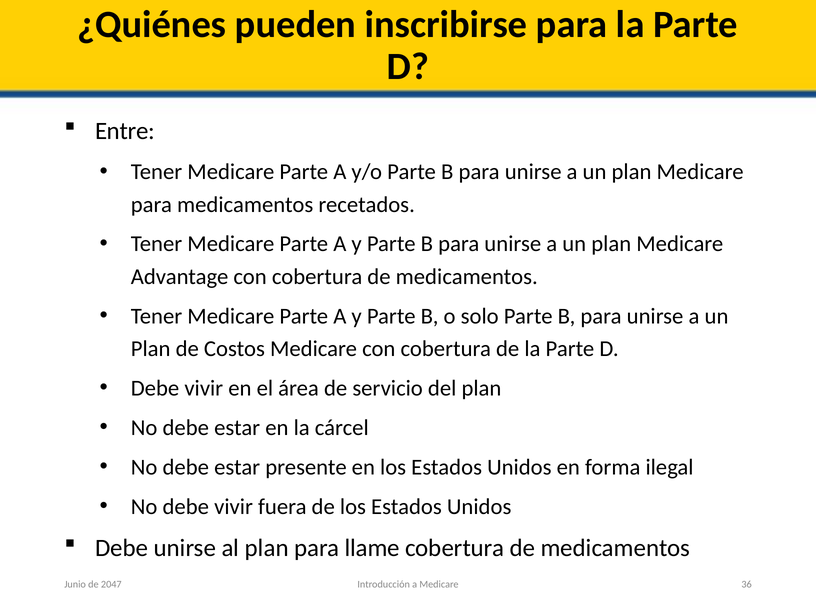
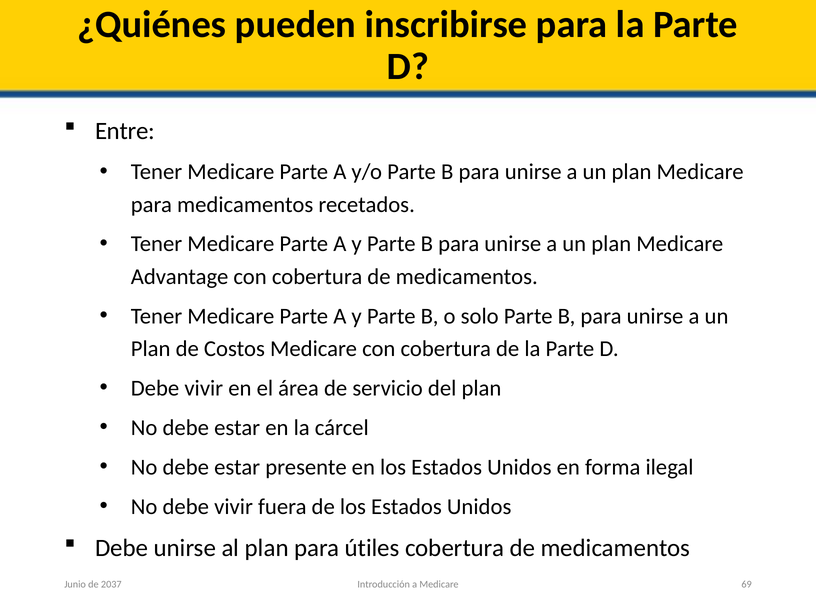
llame: llame -> útiles
36: 36 -> 69
2047: 2047 -> 2037
